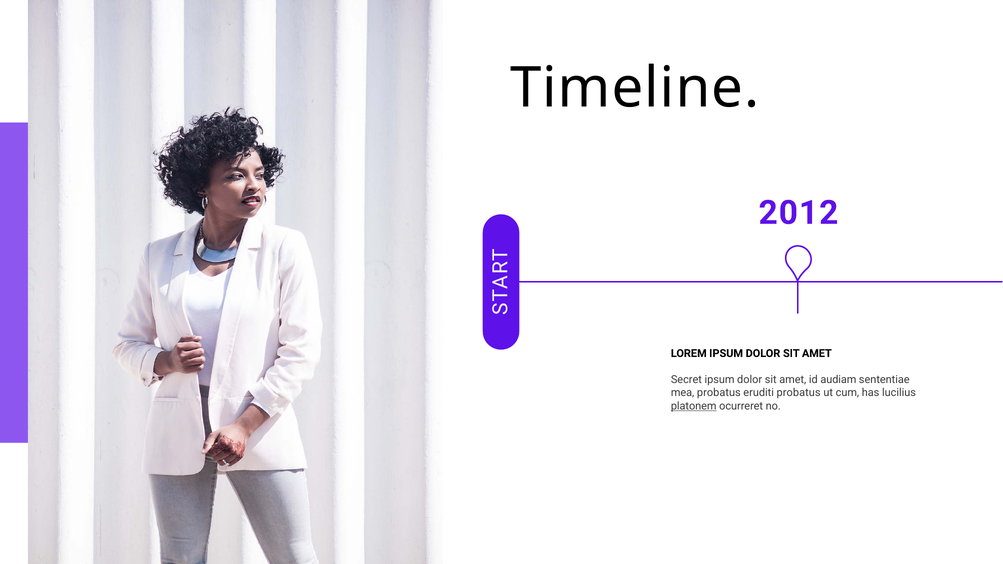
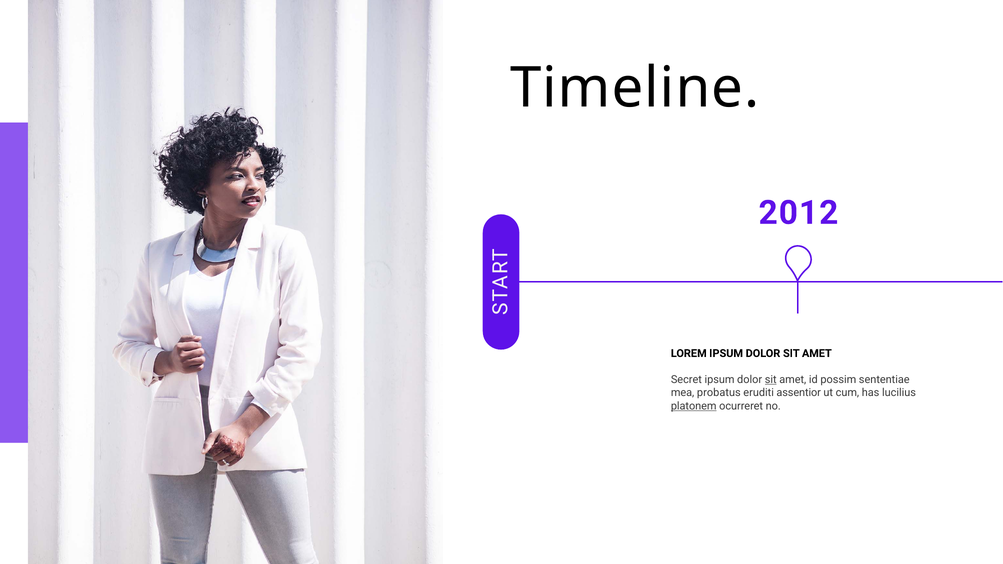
sit at (771, 380) underline: none -> present
audiam: audiam -> possim
eruditi probatus: probatus -> assentior
